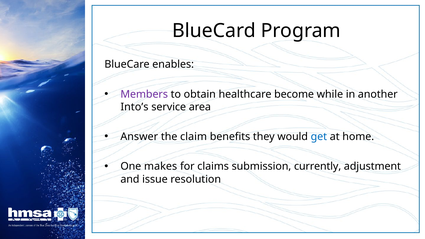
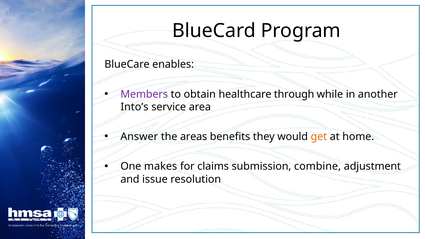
become: become -> through
claim: claim -> areas
get colour: blue -> orange
currently: currently -> combine
